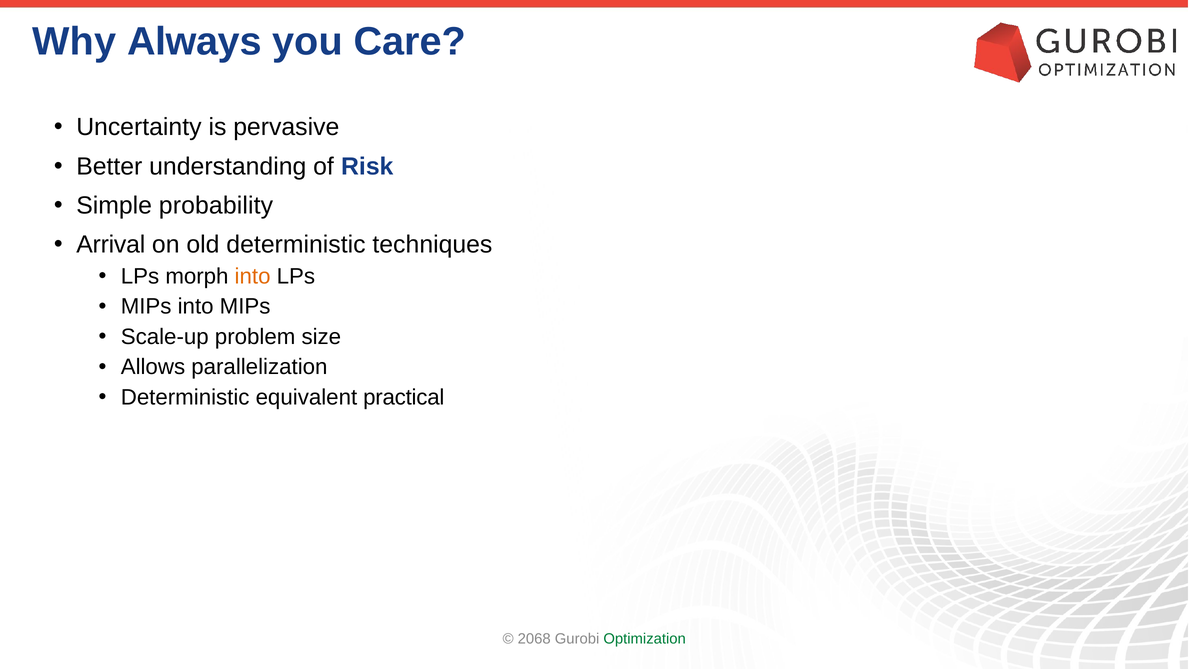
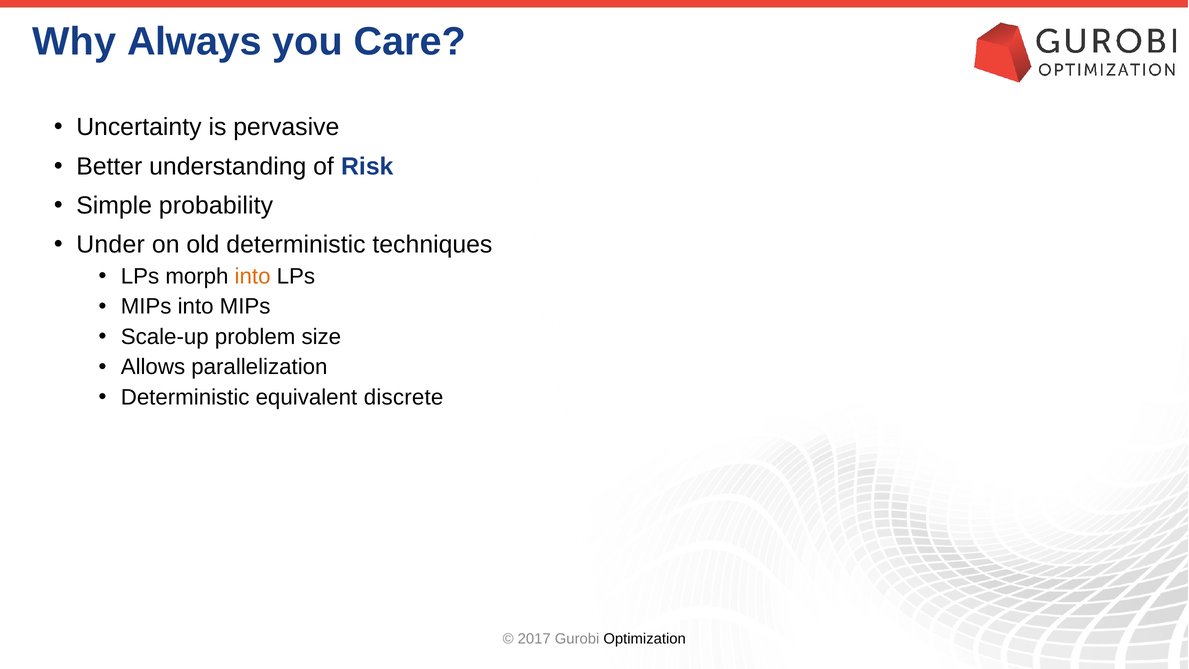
Arrival: Arrival -> Under
practical: practical -> discrete
2068: 2068 -> 2017
Optimization colour: green -> black
